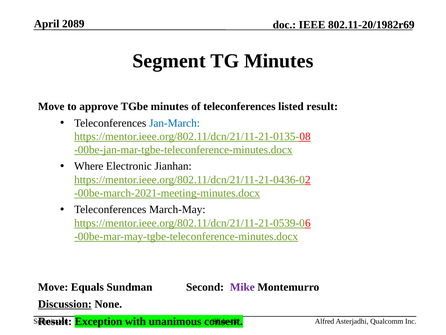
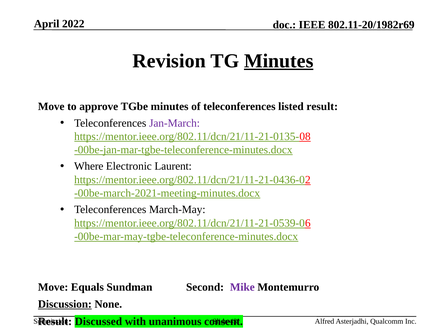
2089: 2089 -> 2022
Segment: Segment -> Revision
Minutes at (279, 61) underline: none -> present
Jan-March colour: blue -> purple
Jianhan: Jianhan -> Laurent
Exception: Exception -> Discussed
